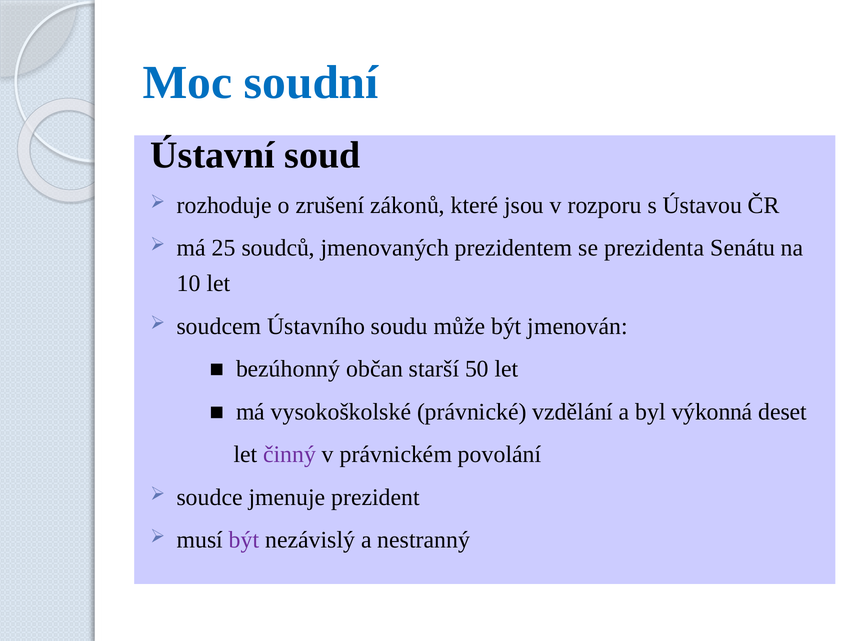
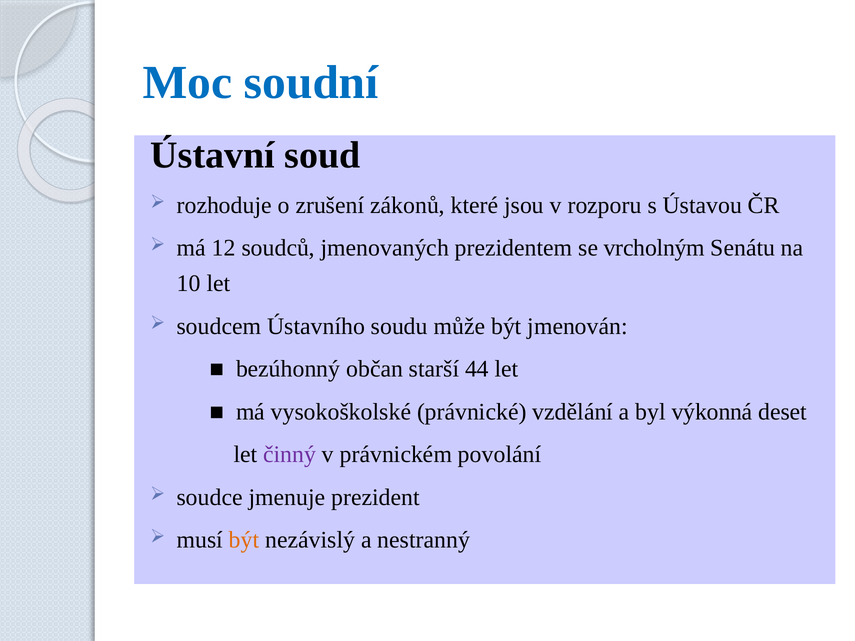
25: 25 -> 12
prezidenta: prezidenta -> vrcholným
50: 50 -> 44
být at (244, 540) colour: purple -> orange
